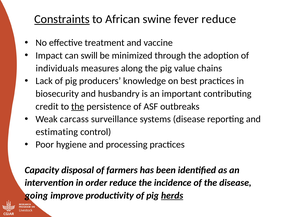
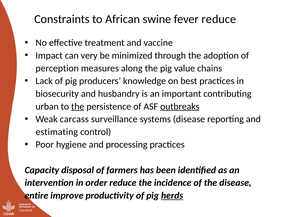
Constraints underline: present -> none
swill: swill -> very
individuals: individuals -> perception
credit: credit -> urban
outbreaks underline: none -> present
going: going -> entire
